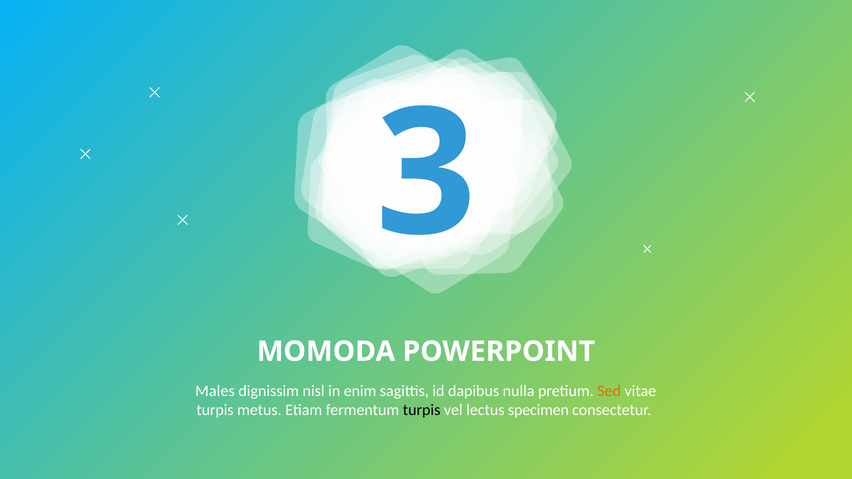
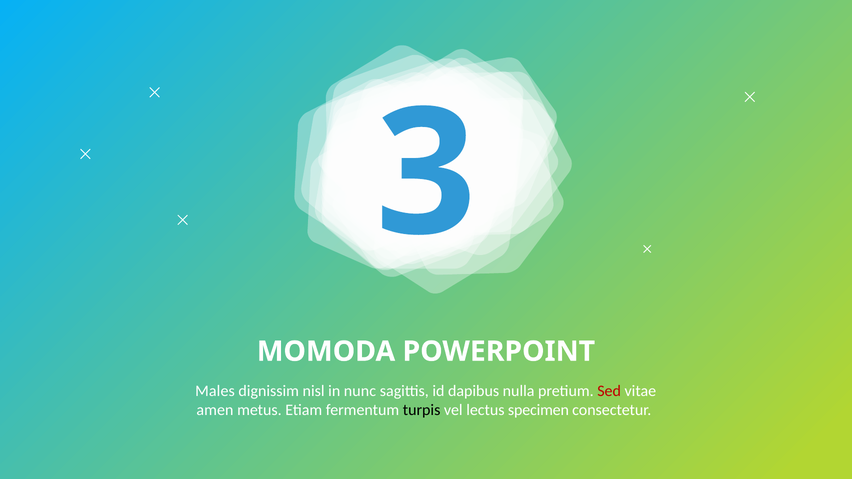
enim: enim -> nunc
Sed colour: orange -> red
turpis at (215, 410): turpis -> amen
